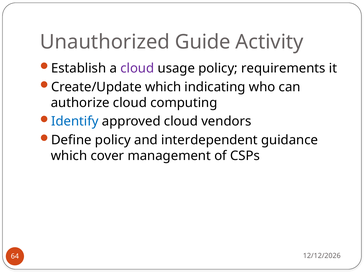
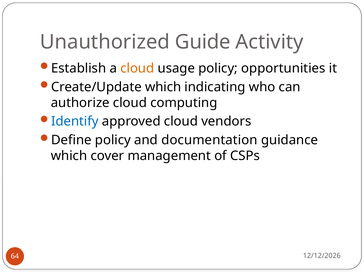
cloud at (137, 68) colour: purple -> orange
requirements: requirements -> opportunities
interdependent: interdependent -> documentation
